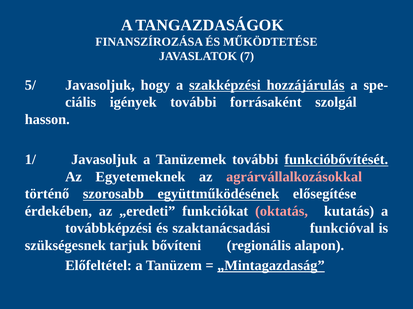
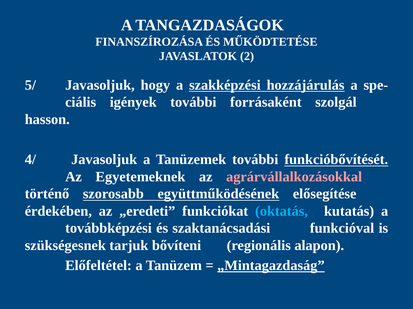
7: 7 -> 2
1/: 1/ -> 4/
oktatás colour: pink -> light blue
